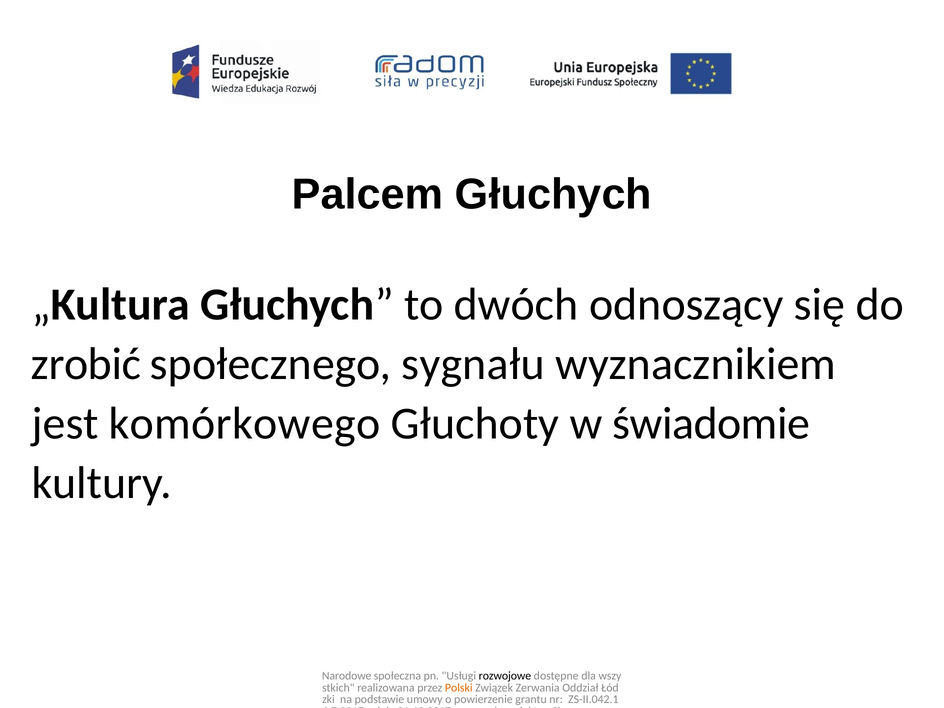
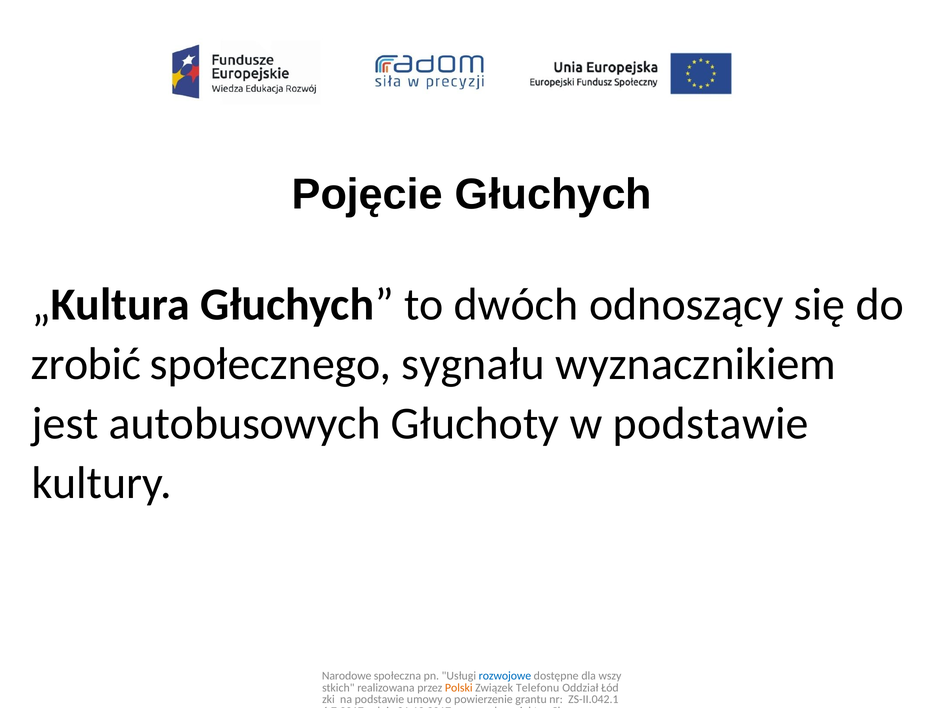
Palcem: Palcem -> Pojęcie
komórkowego: komórkowego -> autobusowych
w świadomie: świadomie -> podstawie
rozwojowe colour: black -> blue
Zerwania: Zerwania -> Telefonu
